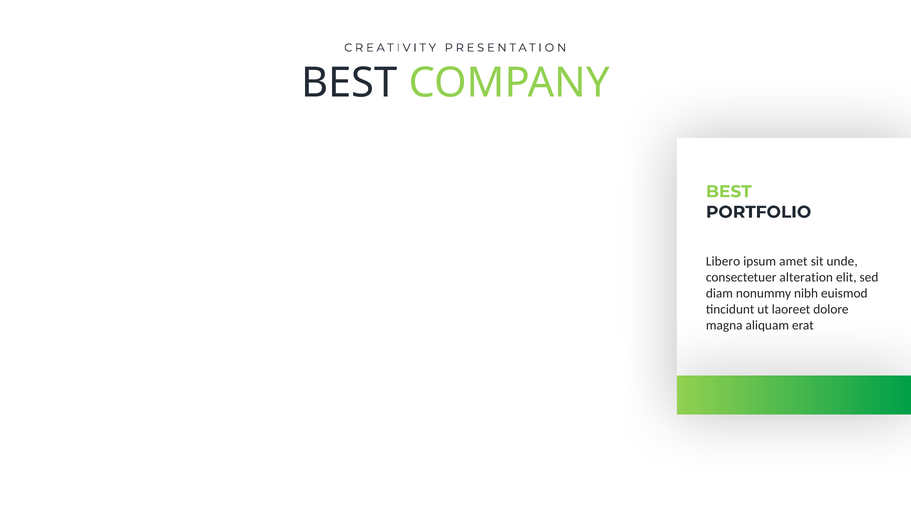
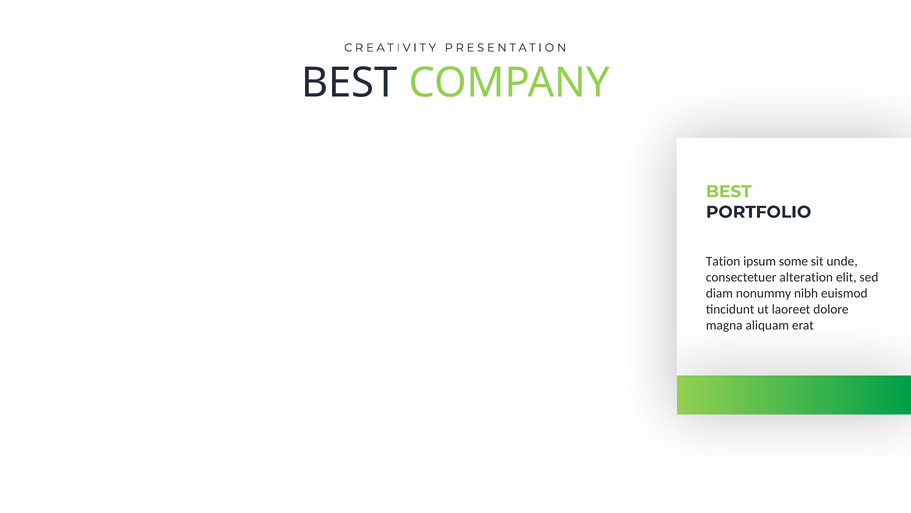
Libero at (723, 261): Libero -> Tation
amet: amet -> some
